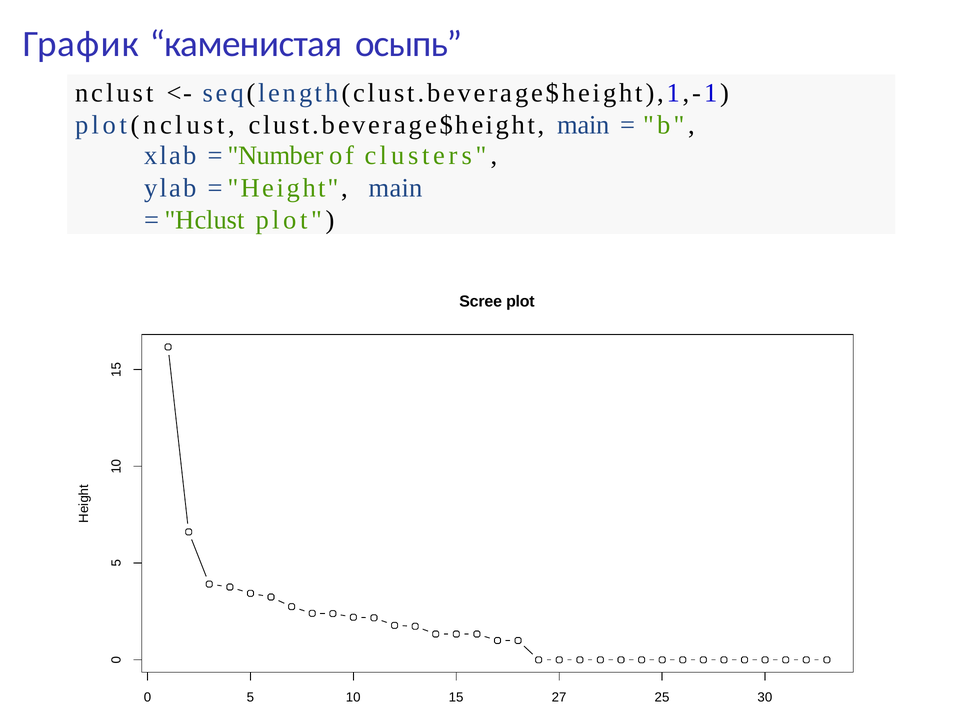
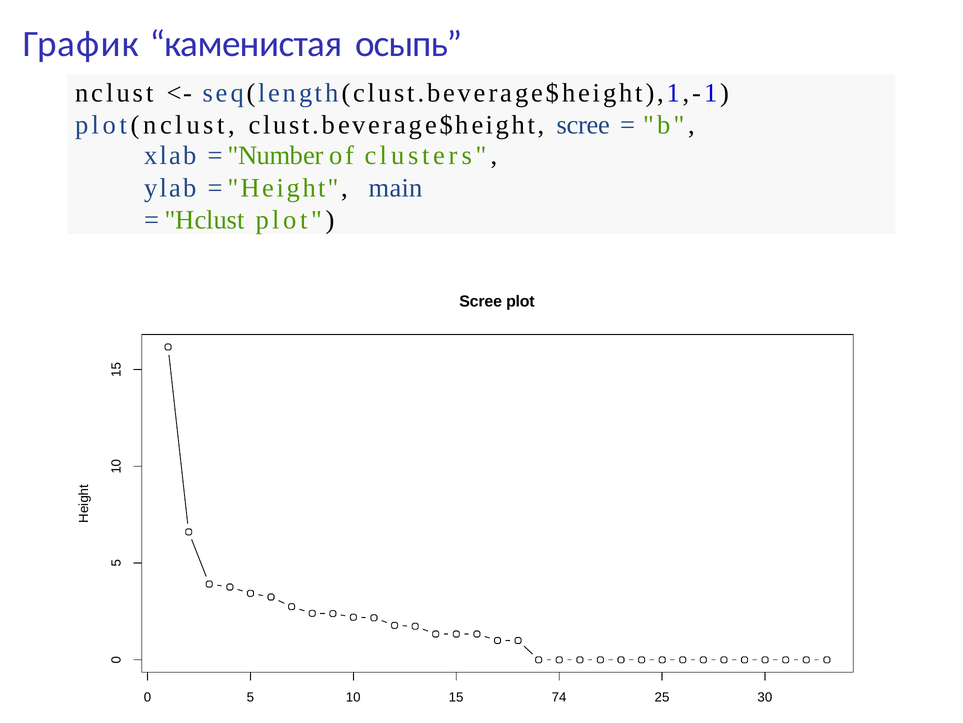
clust.beverage$height main: main -> scree
27: 27 -> 74
